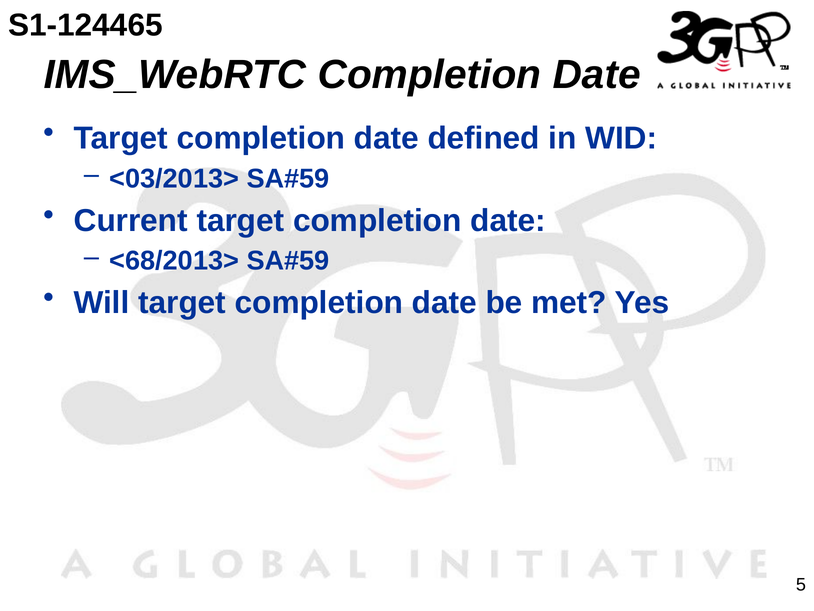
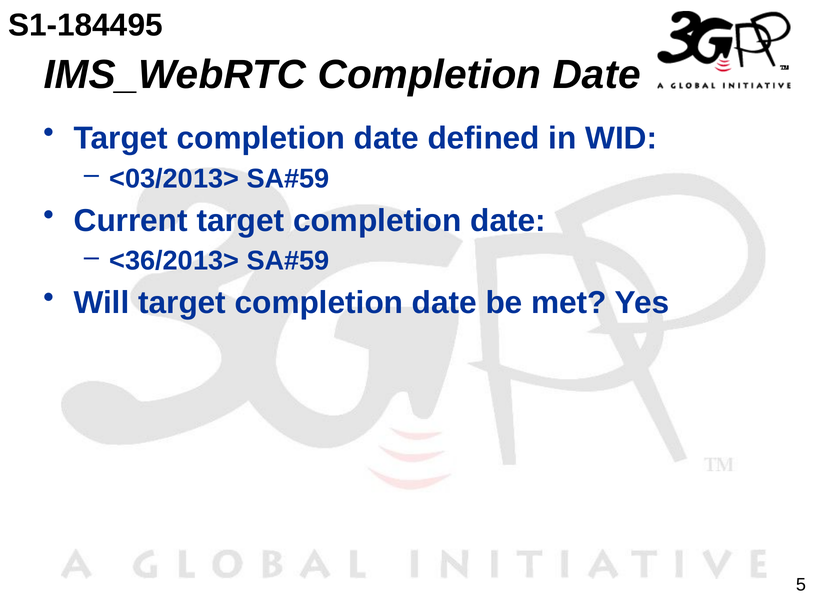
S1-124465: S1-124465 -> S1-184495
<68/2013>: <68/2013> -> <36/2013>
